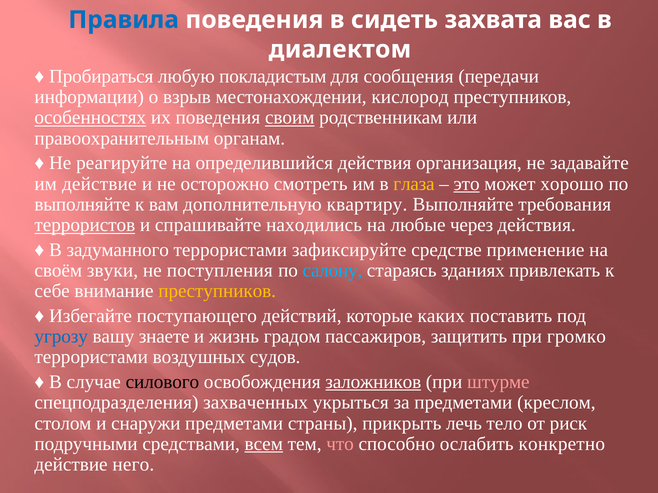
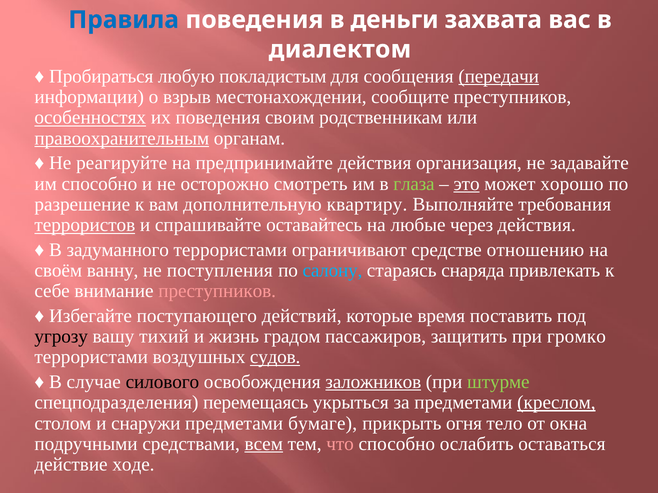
сидеть: сидеть -> деньги
передачи underline: none -> present
кислород: кислород -> сообщите
своим underline: present -> none
правоохранительным underline: none -> present
определившийся: определившийся -> предпринимайте
им действие: действие -> способно
глаза colour: yellow -> light green
выполняйте at (82, 205): выполняйте -> разрешение
находились: находились -> оставайтесь
зафиксируйте: зафиксируйте -> ограничивают
применение: применение -> отношению
звуки: звуки -> ванну
зданиях: зданиях -> снаряда
преступников at (217, 291) colour: yellow -> pink
каких: каких -> время
угрозу colour: blue -> black
знаете: знаете -> тихий
судов underline: none -> present
штурме colour: pink -> light green
захваченных: захваченных -> перемещаясь
креслом underline: none -> present
страны: страны -> бумаге
лечь: лечь -> огня
риск: риск -> окна
конкретно: конкретно -> оставаться
него: него -> ходе
